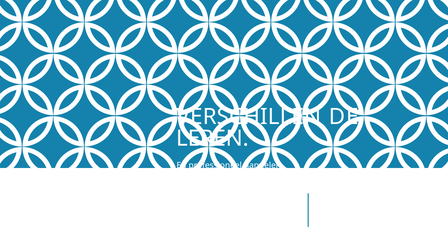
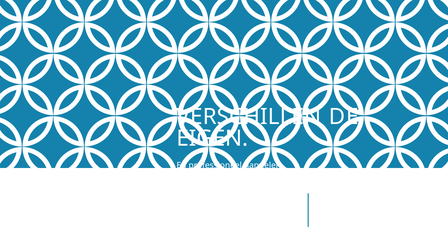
LEREN: LEREN -> EIGEN
